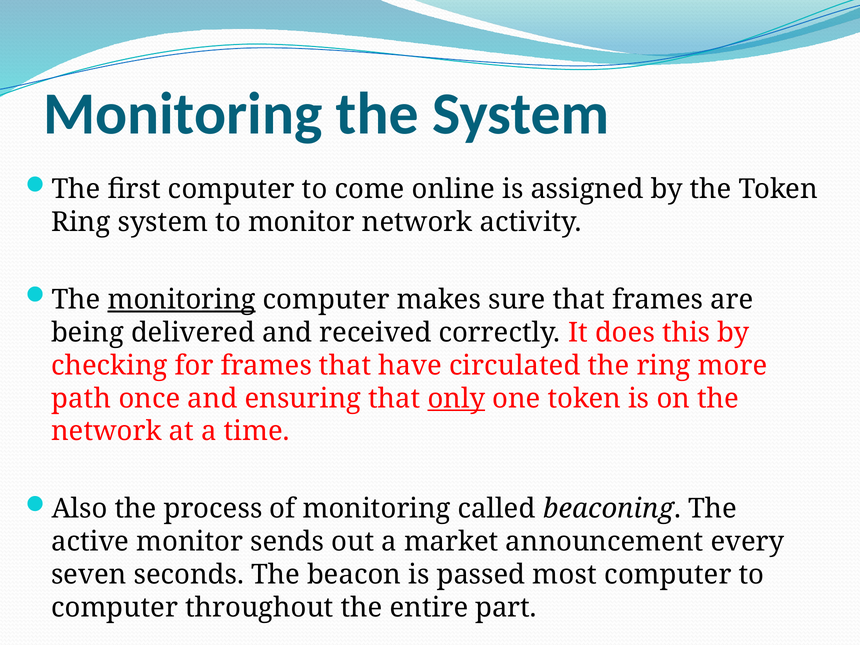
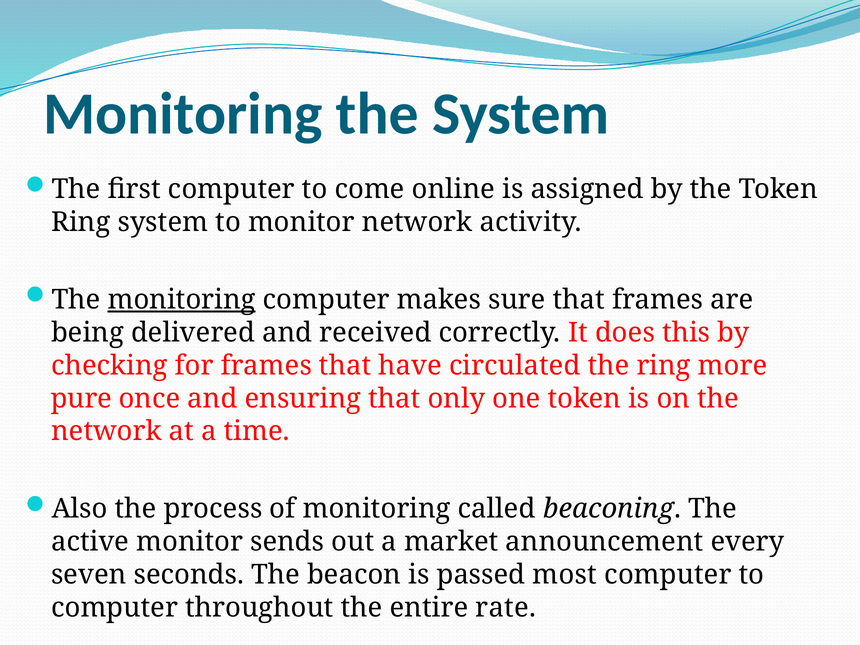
path: path -> pure
only underline: present -> none
part: part -> rate
